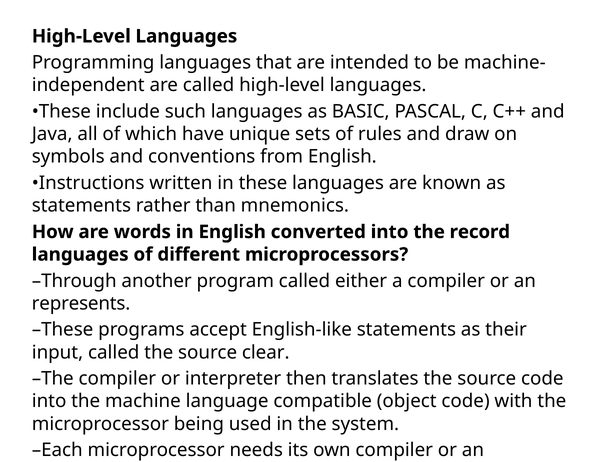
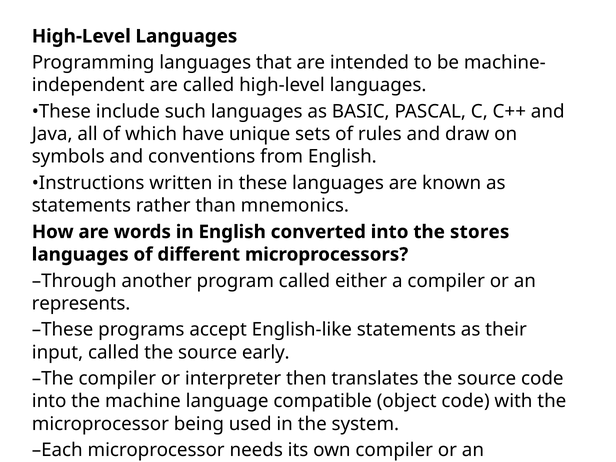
record: record -> stores
clear: clear -> early
